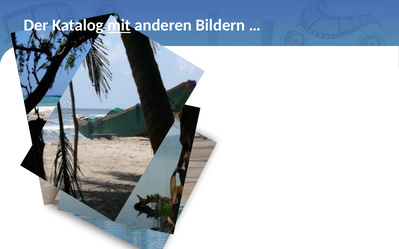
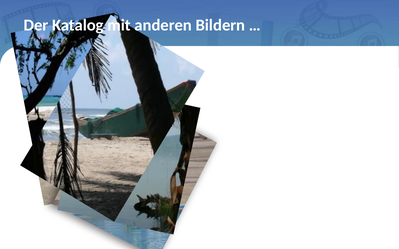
mit underline: present -> none
